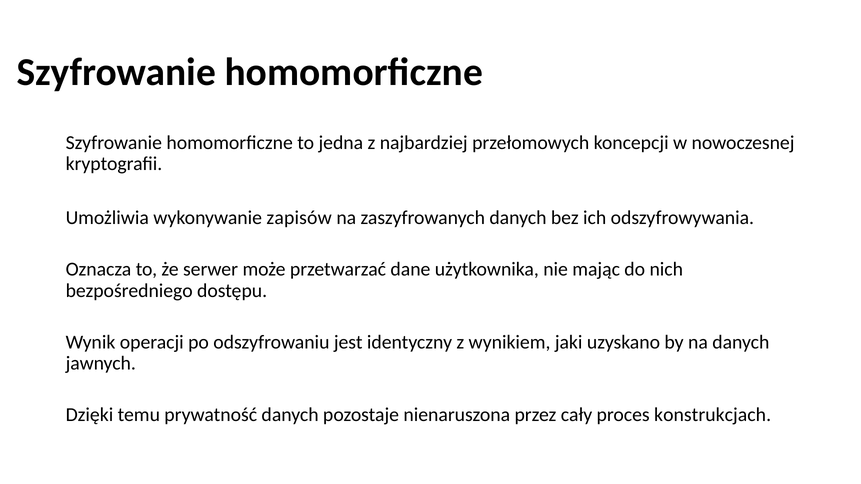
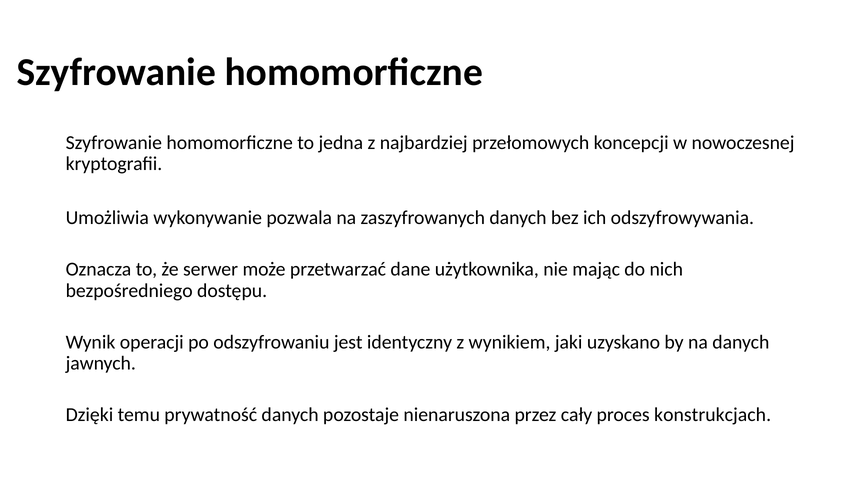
zapisów: zapisów -> pozwala
